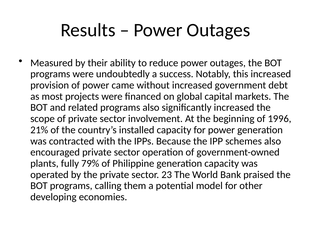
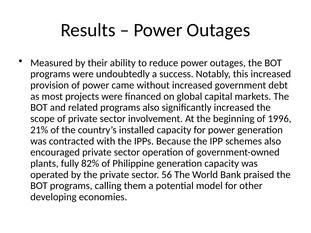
79%: 79% -> 82%
23: 23 -> 56
